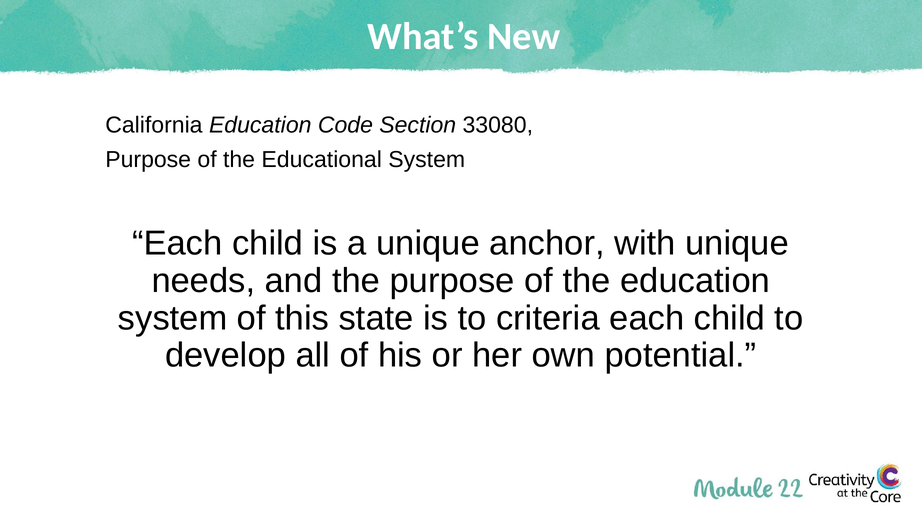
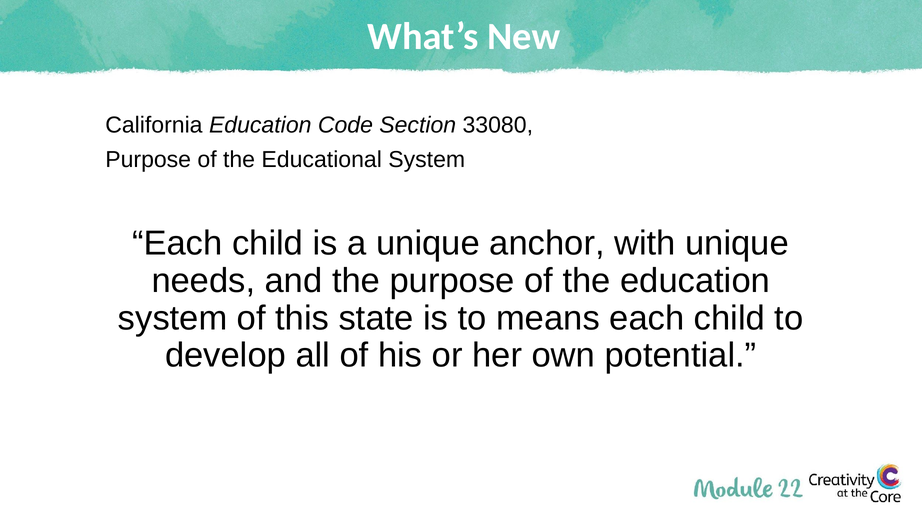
criteria: criteria -> means
